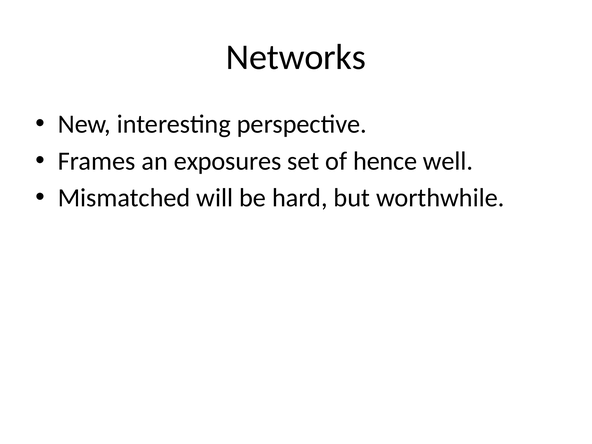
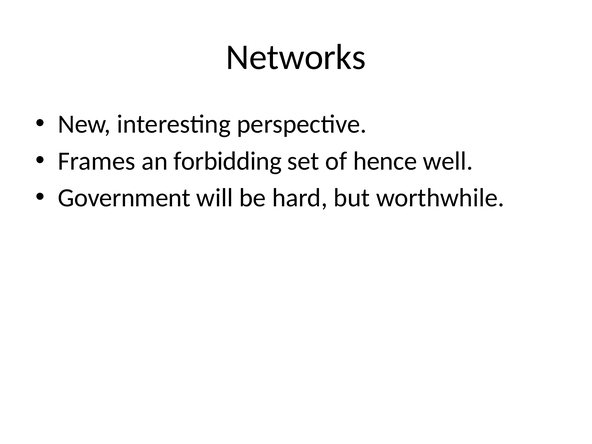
exposures: exposures -> forbidding
Mismatched: Mismatched -> Government
